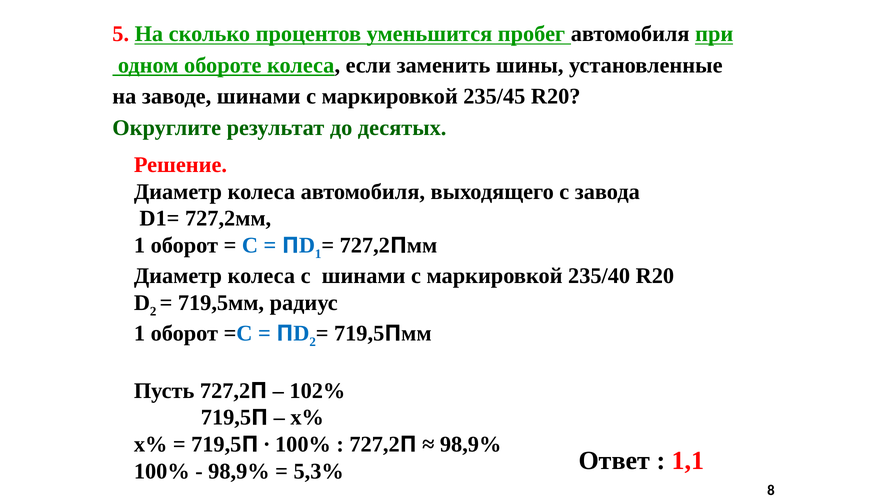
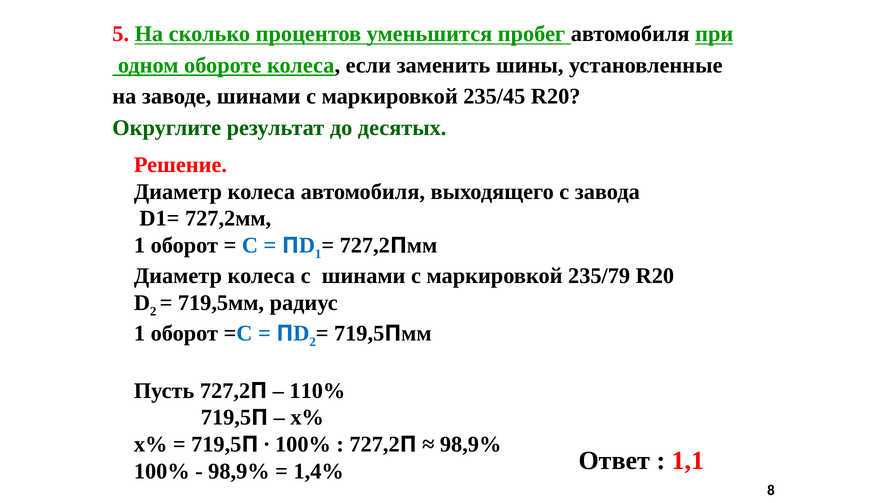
235/40: 235/40 -> 235/79
102%: 102% -> 110%
5,3%: 5,3% -> 1,4%
